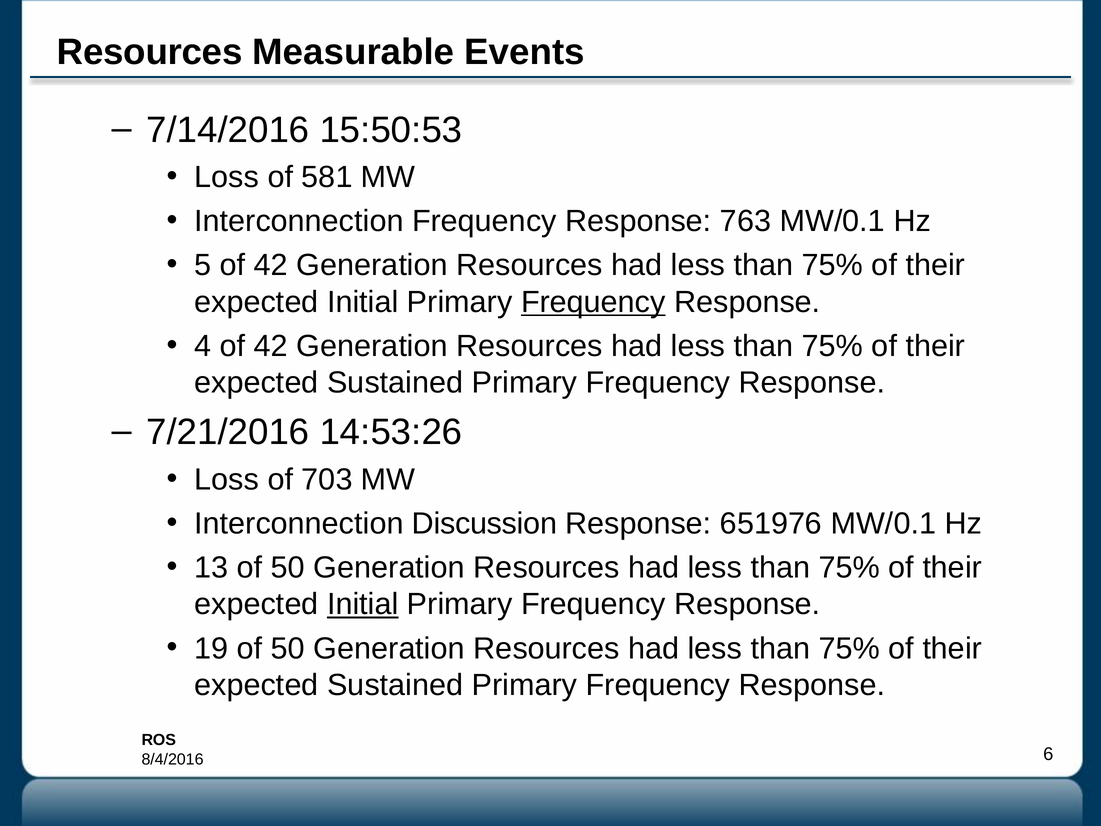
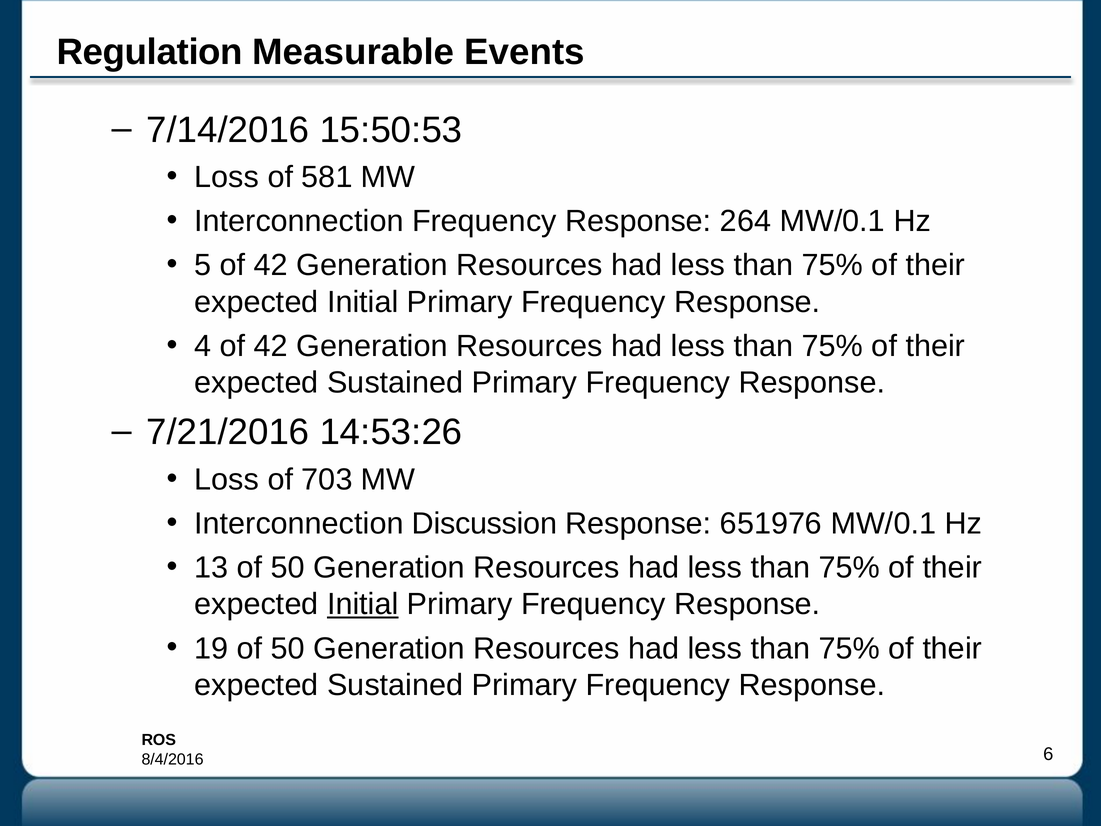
Resources at (150, 52): Resources -> Regulation
763: 763 -> 264
Frequency at (593, 302) underline: present -> none
